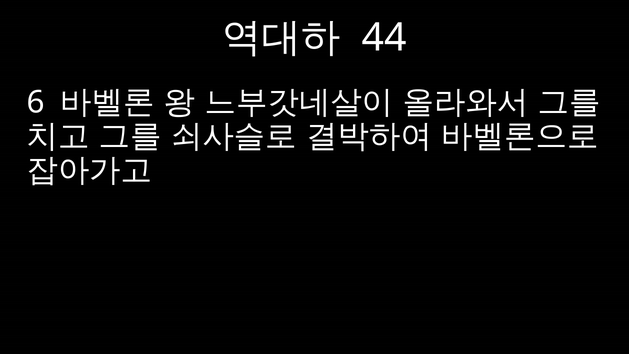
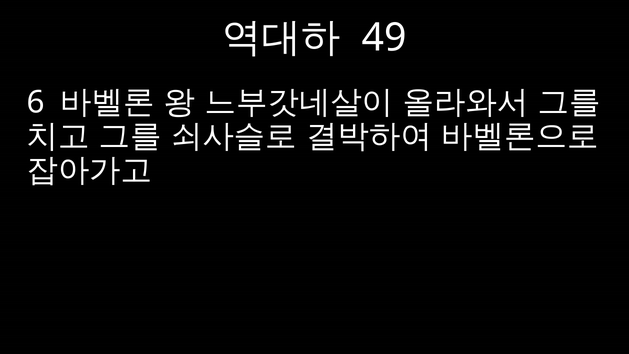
44: 44 -> 49
